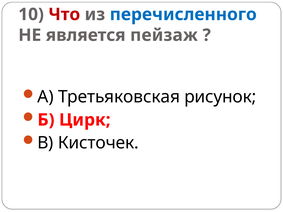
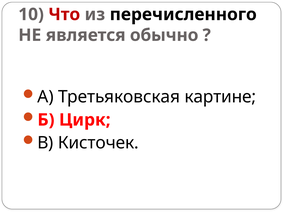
перечисленного colour: blue -> black
пейзаж: пейзаж -> обычно
рисунок: рисунок -> картине
